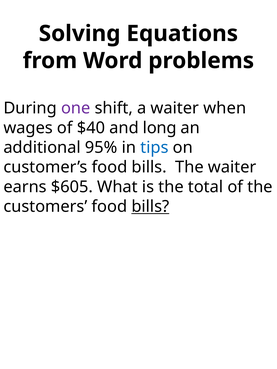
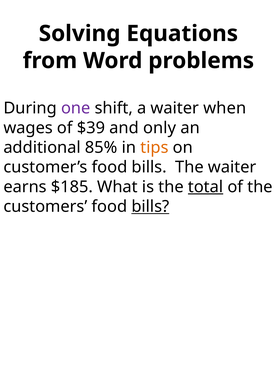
$40: $40 -> $39
long: long -> only
95%: 95% -> 85%
tips colour: blue -> orange
$605: $605 -> $185
total underline: none -> present
